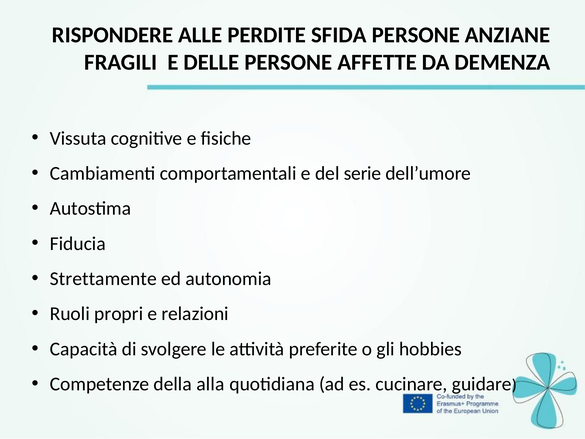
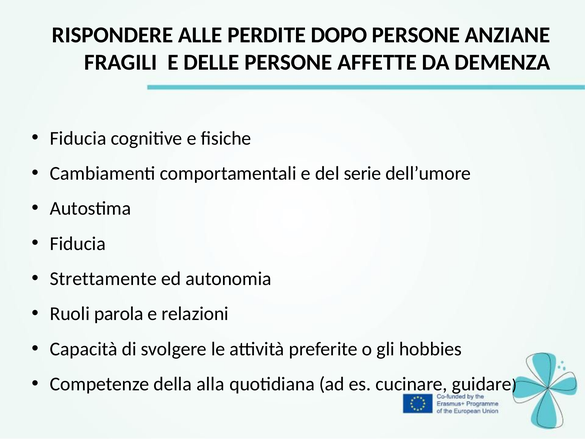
SFIDA: SFIDA -> DOPO
Vissuta at (78, 138): Vissuta -> Fiducia
propri: propri -> parola
